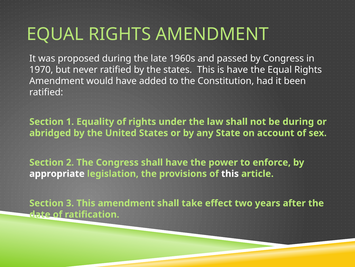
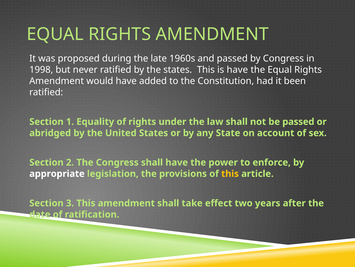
1970: 1970 -> 1998
be during: during -> passed
this at (230, 173) colour: white -> yellow
